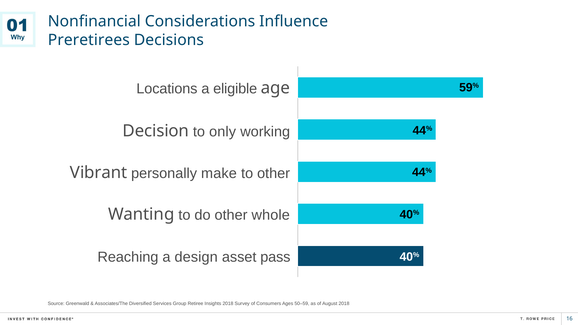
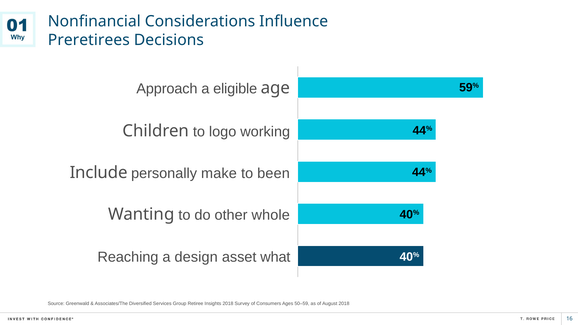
Locations: Locations -> Approach
Decision: Decision -> Children
only: only -> logo
Vibrant: Vibrant -> Include
to other: other -> been
pass: pass -> what
